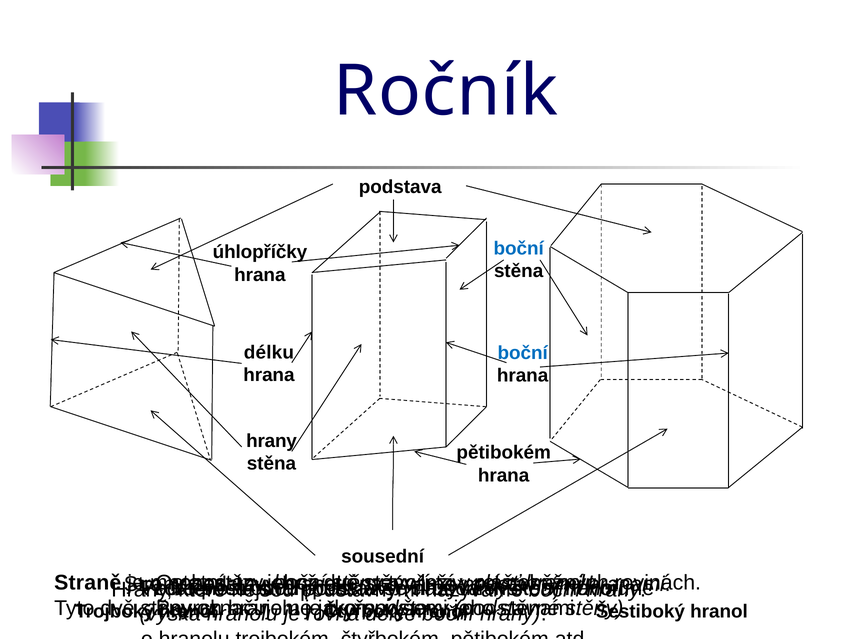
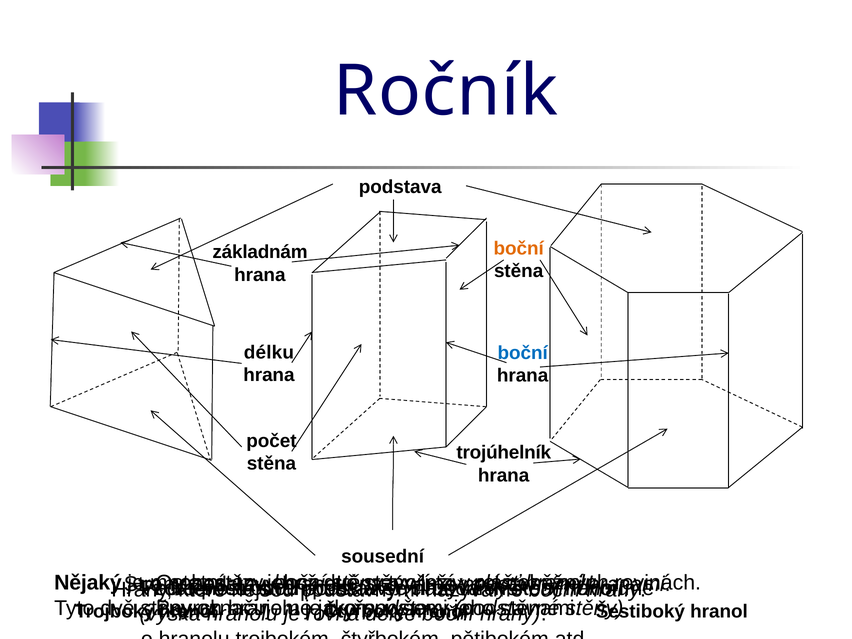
boční at (519, 248) colour: blue -> orange
úhlopříčky: úhlopříčky -> základnám
hrany at (272, 441): hrany -> počet
pětibokém at (504, 453): pětibokém -> trojúhelník
Straně: Straně -> Nějaký
